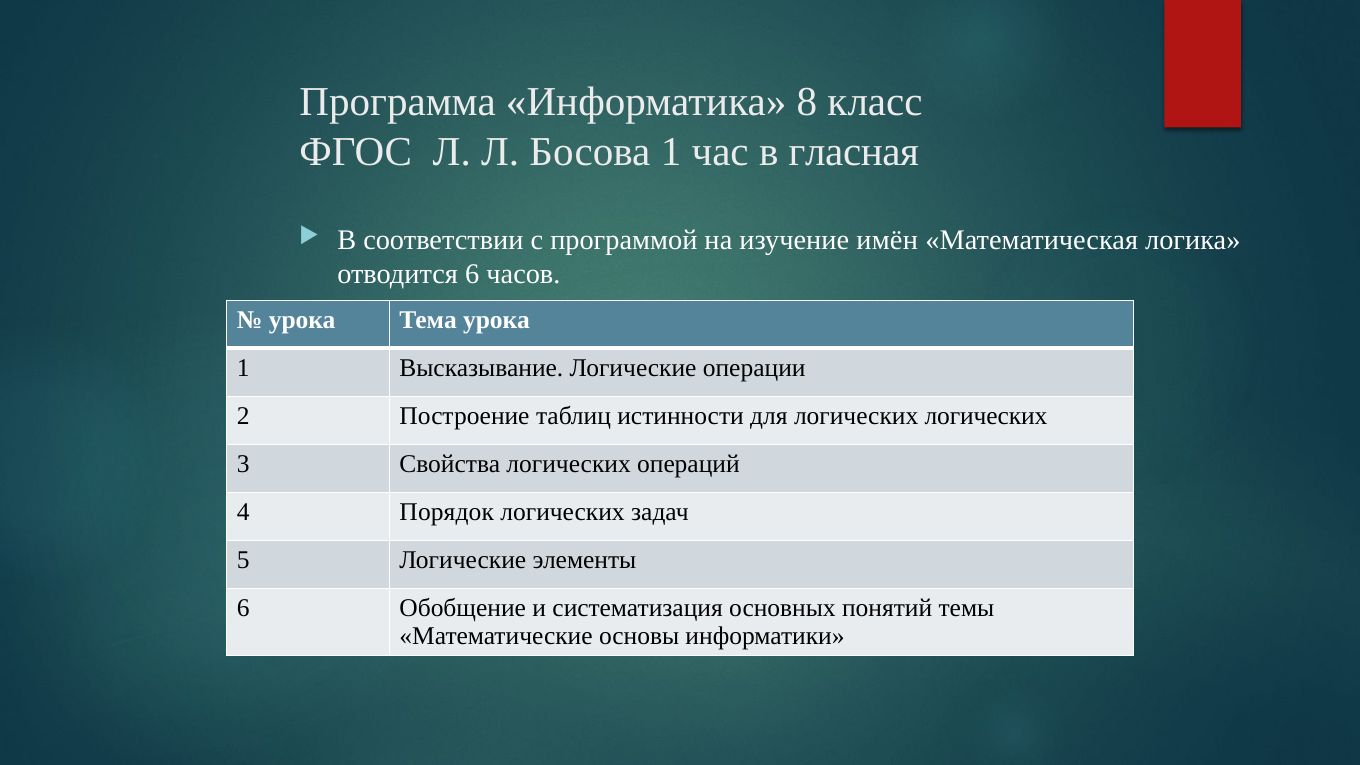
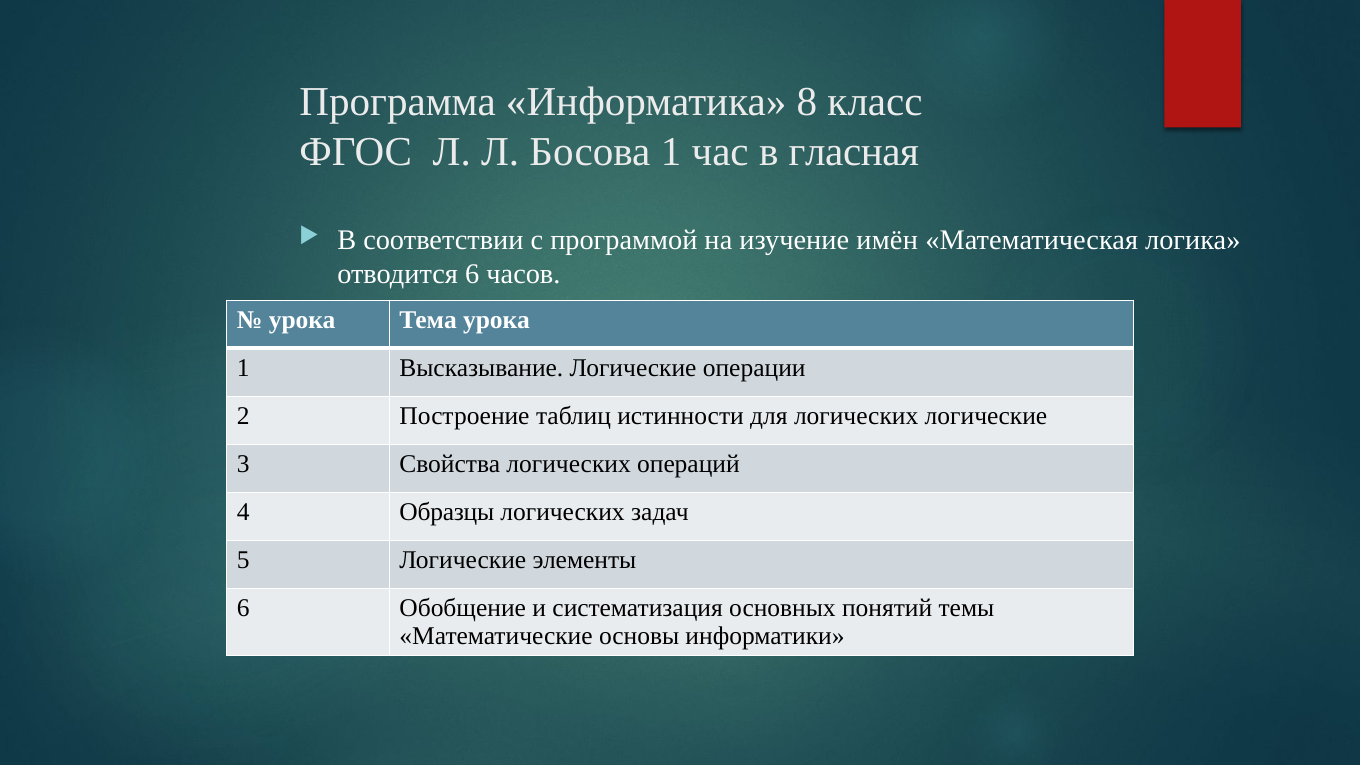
логических логических: логических -> логические
Порядок: Порядок -> Образцы
